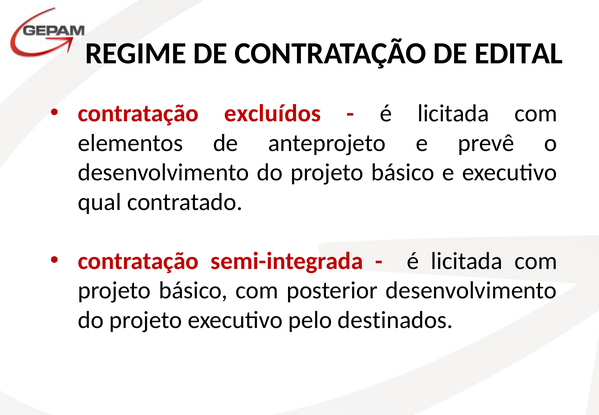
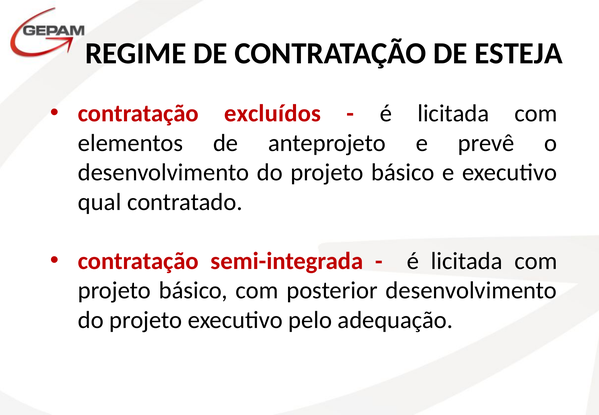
EDITAL: EDITAL -> ESTEJA
destinados: destinados -> adequação
